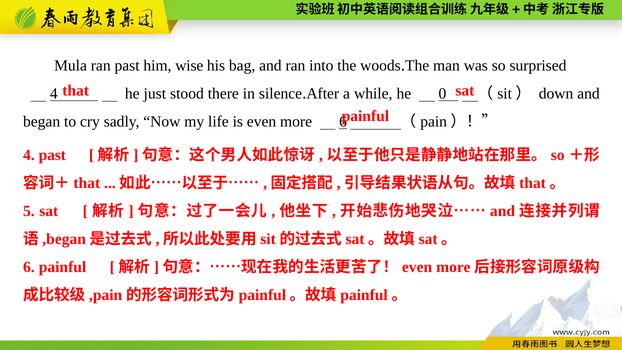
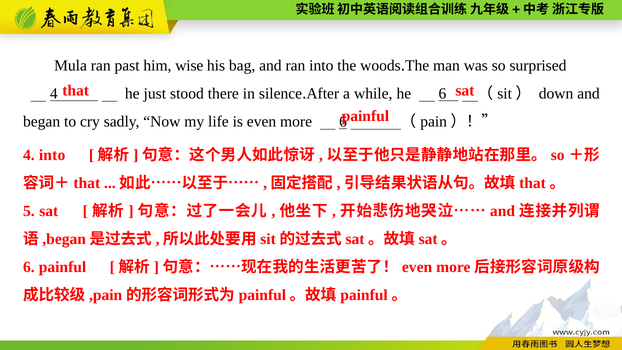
he 0: 0 -> 6
4 past: past -> into
